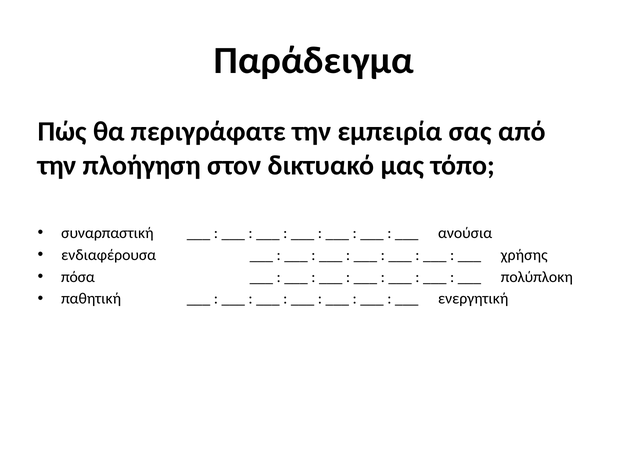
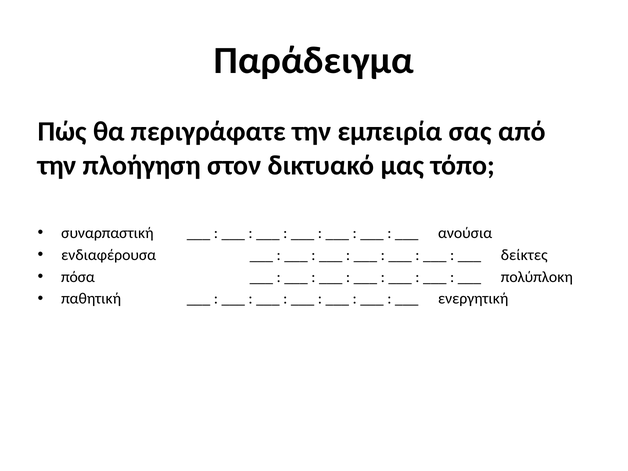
χρήσης: χρήσης -> δείκτες
